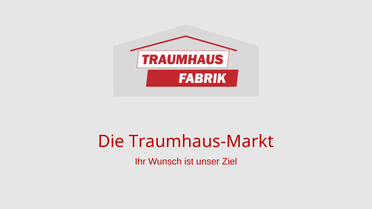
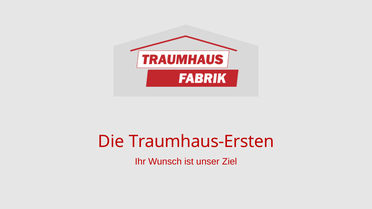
Traumhaus-Markt: Traumhaus-Markt -> Traumhaus-Ersten
